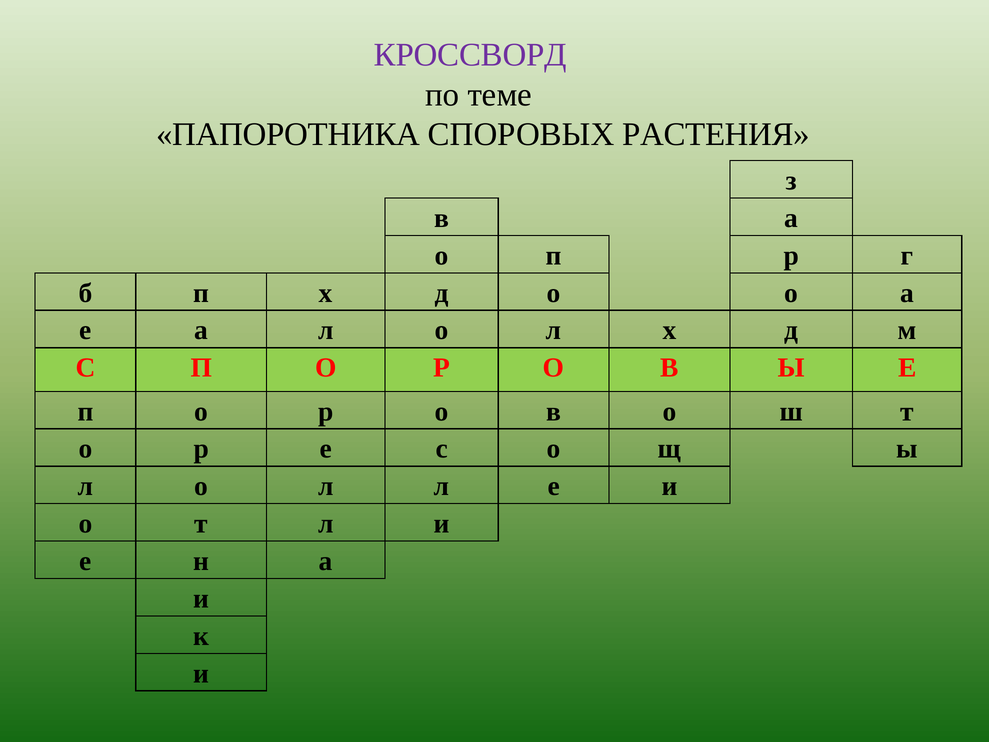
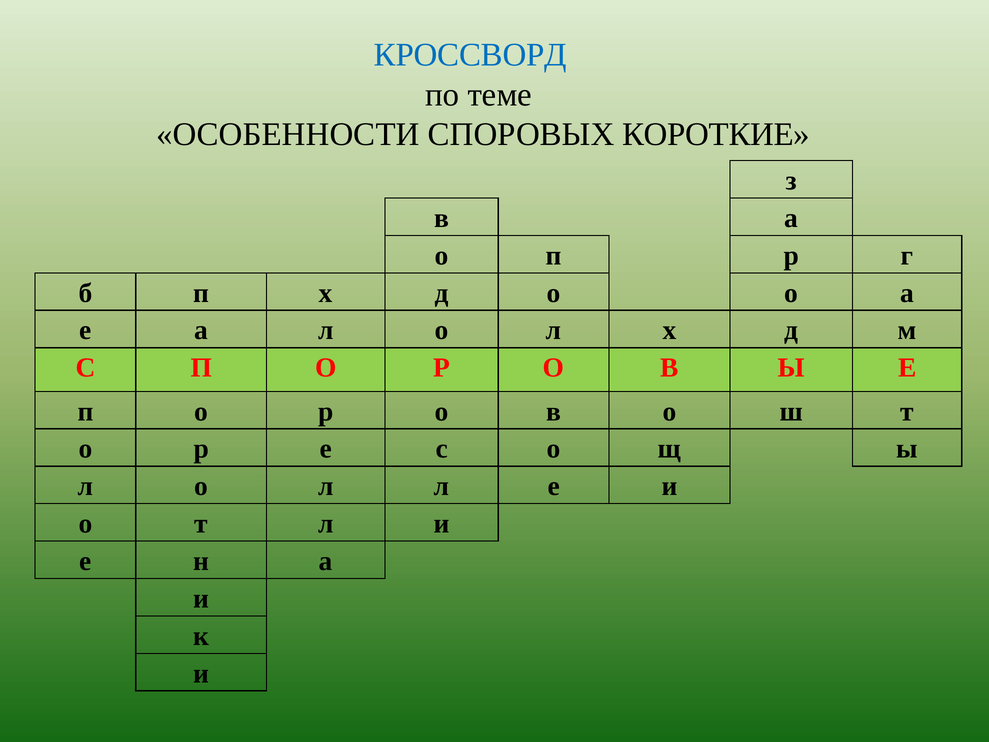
КРОССВОРД colour: purple -> blue
ПАПОРОТНИКА: ПАПОРОТНИКА -> ОСОБЕННОСТИ
РАСТЕНИЯ: РАСТЕНИЯ -> КОРОТКИЕ
